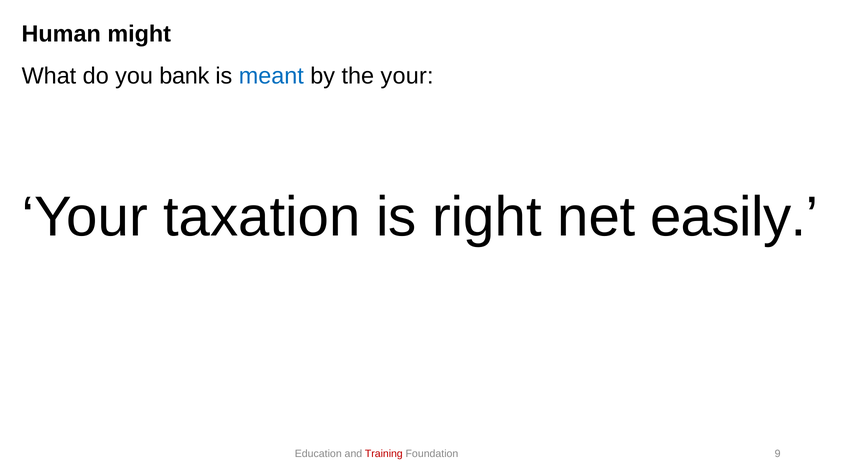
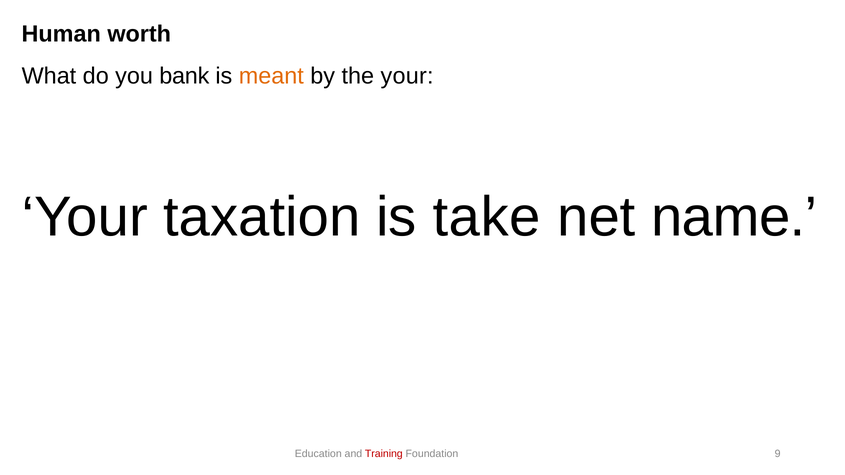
might: might -> worth
meant colour: blue -> orange
right: right -> take
easily: easily -> name
